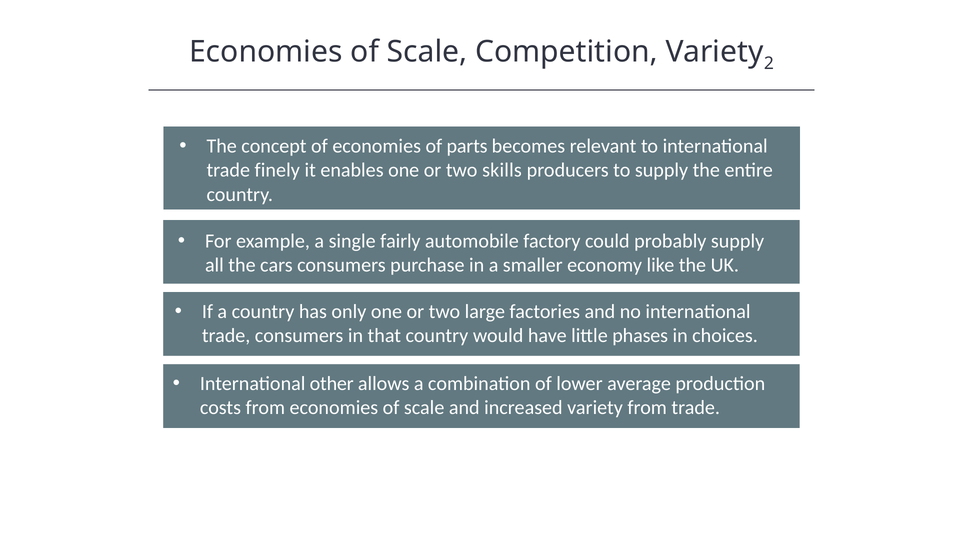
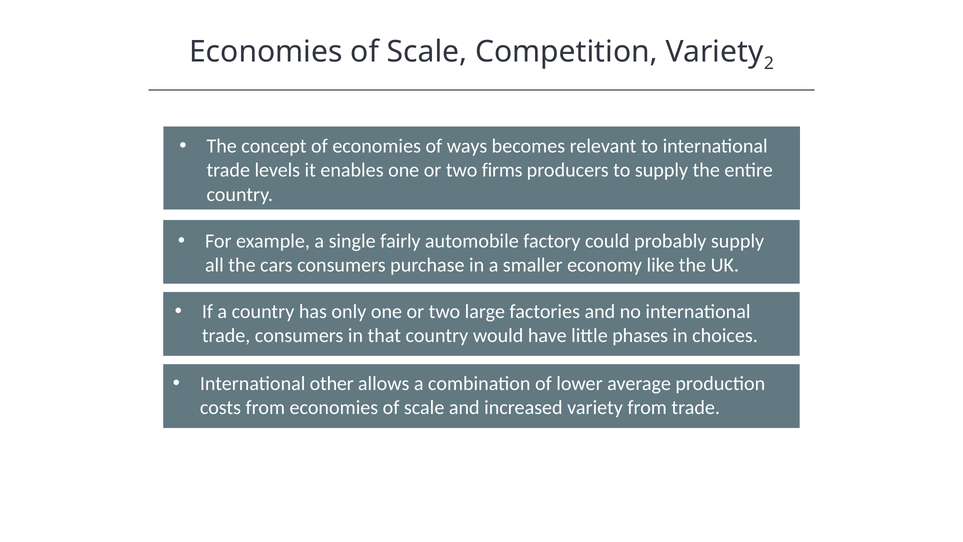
parts: parts -> ways
finely: finely -> levels
skills: skills -> firms
